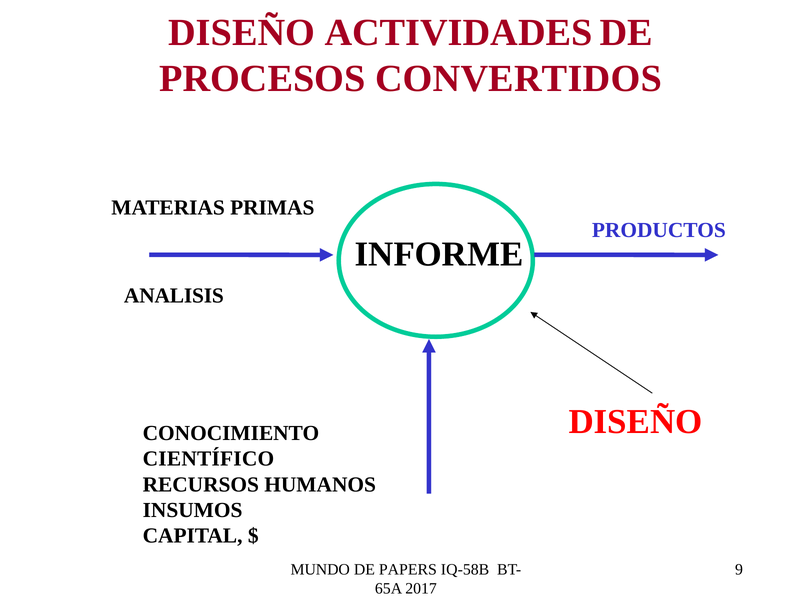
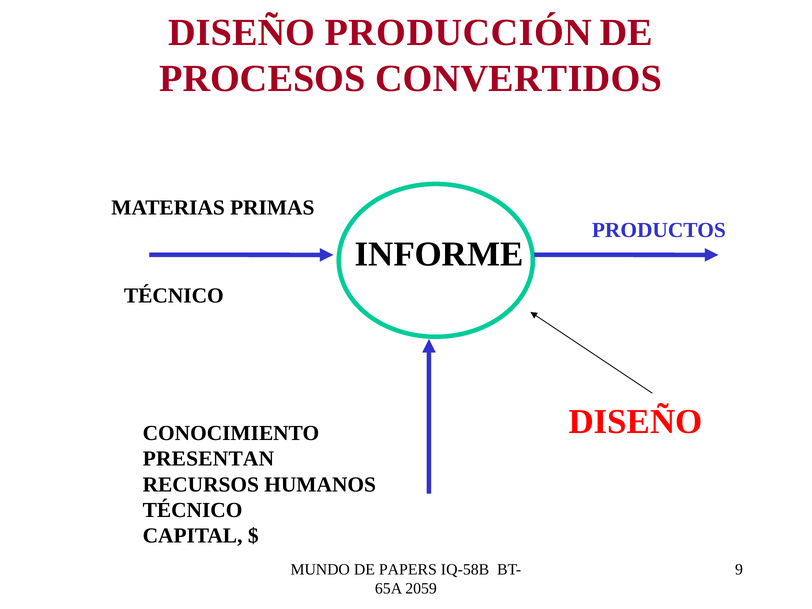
ACTIVIDADES: ACTIVIDADES -> PRODUCCIÓN
ANALISIS at (174, 296): ANALISIS -> TÉCNICO
CIENTÍFICO: CIENTÍFICO -> PRESENTAN
INSUMOS at (193, 510): INSUMOS -> TÉCNICO
2017: 2017 -> 2059
